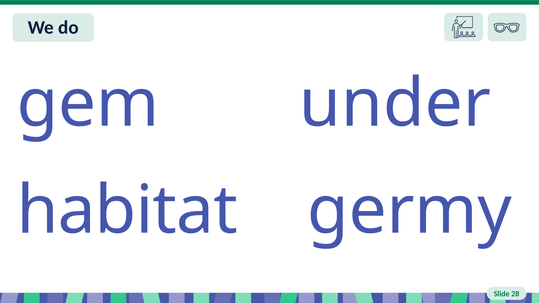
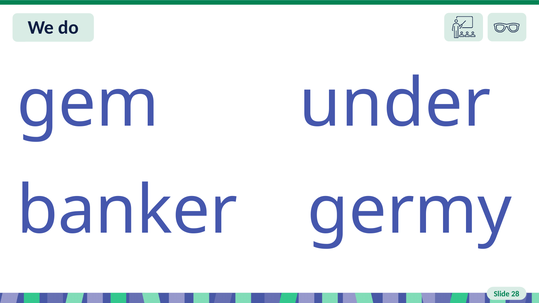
habitat: habitat -> banker
